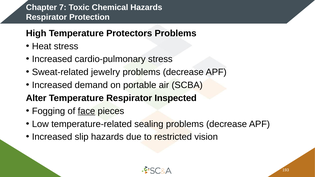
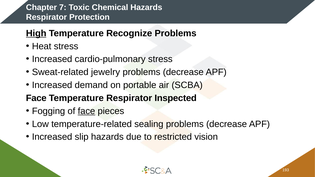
High underline: none -> present
Protectors: Protectors -> Recognize
Alter at (36, 98): Alter -> Face
